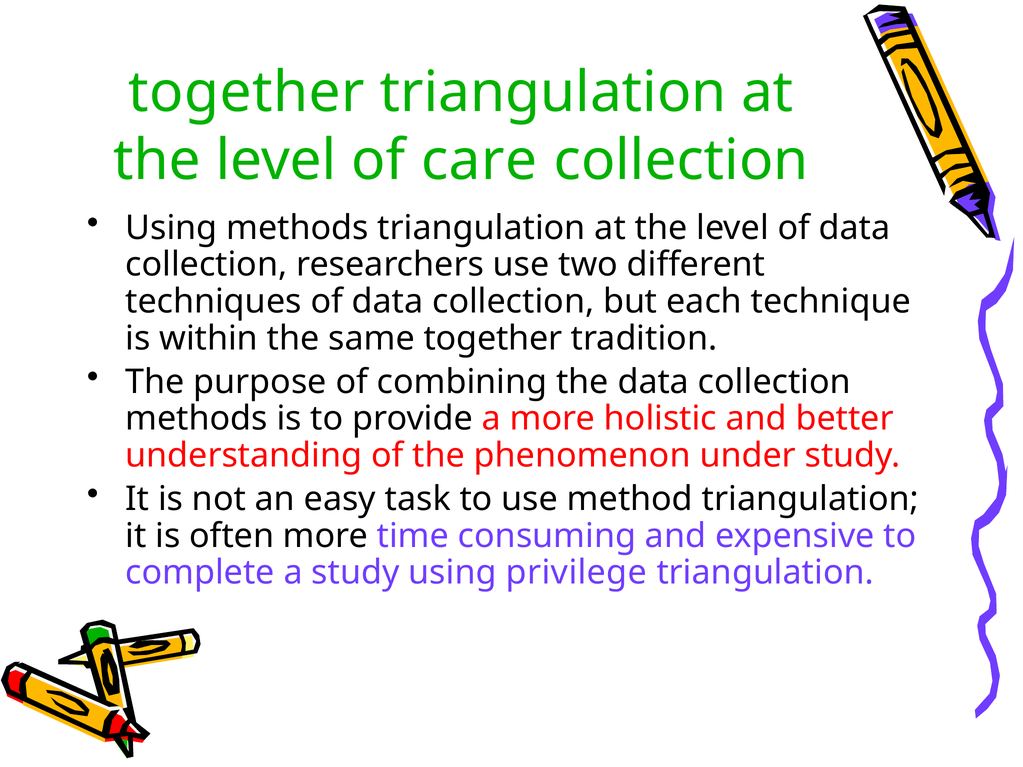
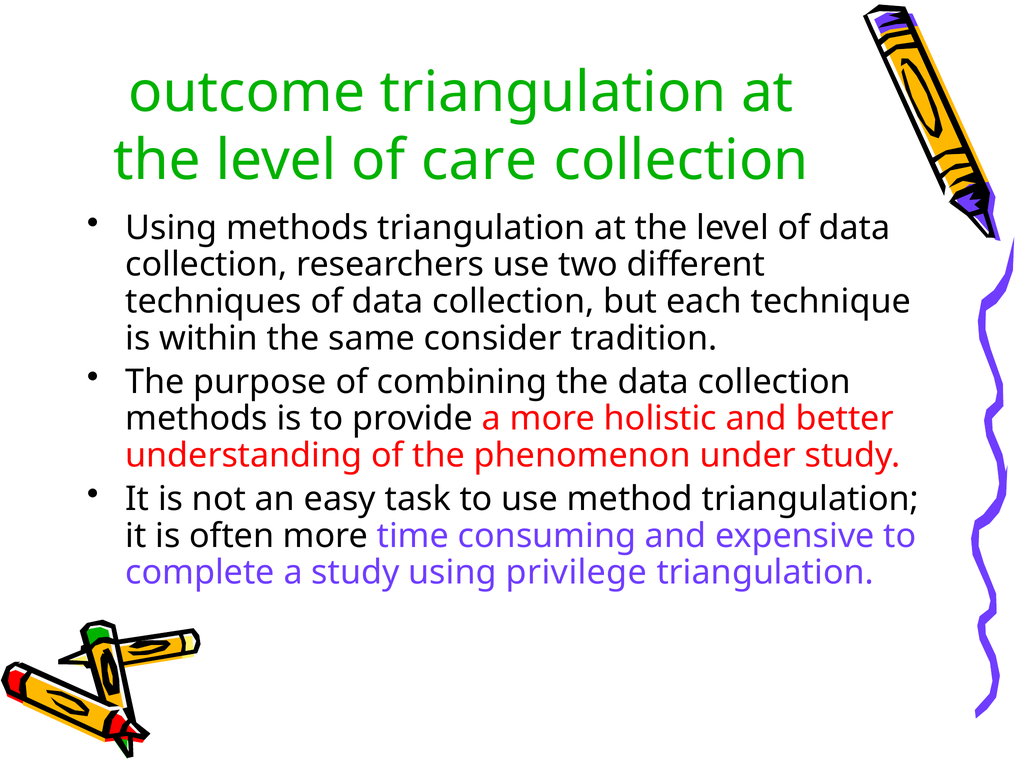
together at (246, 93): together -> outcome
same together: together -> consider
